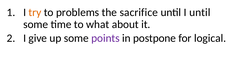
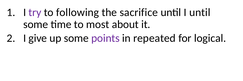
try colour: orange -> purple
problems: problems -> following
what: what -> most
postpone: postpone -> repeated
